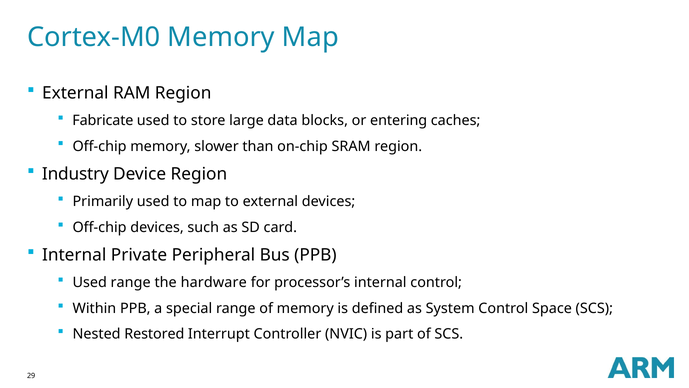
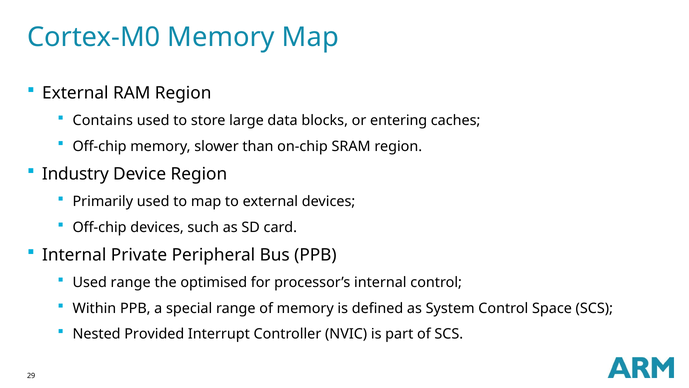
Fabricate: Fabricate -> Contains
hardware: hardware -> optimised
Restored: Restored -> Provided
